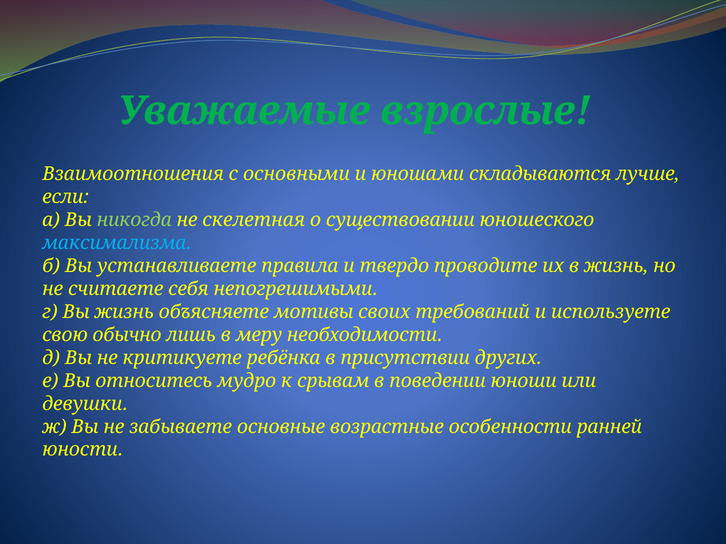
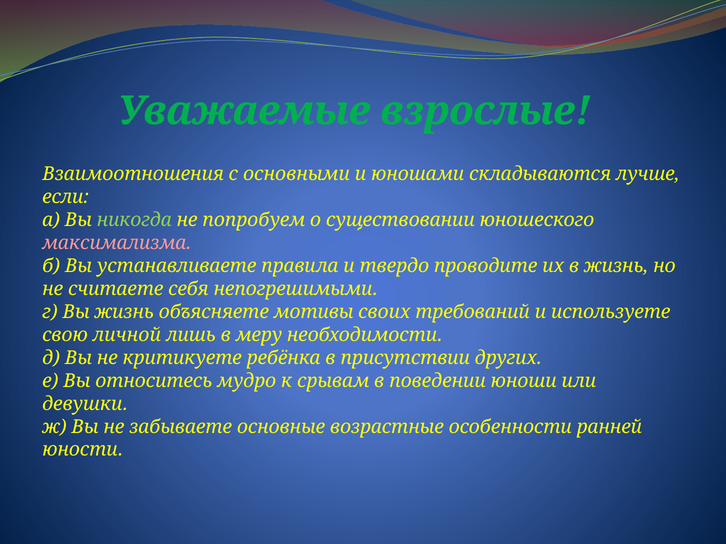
скелетная: скелетная -> попробуем
максимализма colour: light blue -> pink
обычно: обычно -> личной
